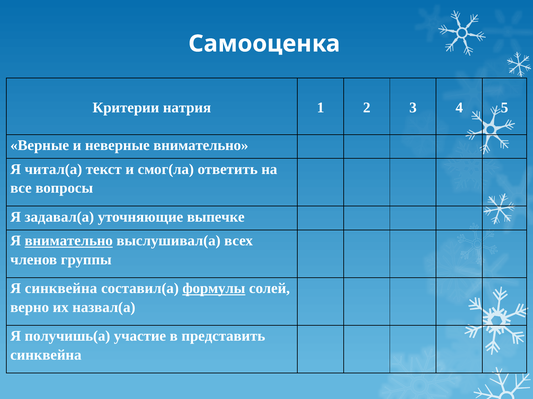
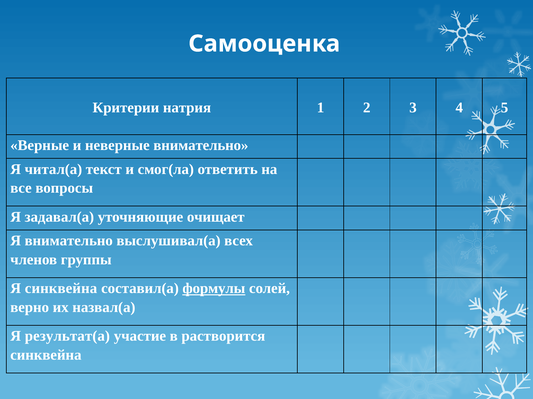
выпечке: выпечке -> очищает
внимательно at (69, 241) underline: present -> none
получишь(а: получишь(а -> результат(а
представить: представить -> растворится
